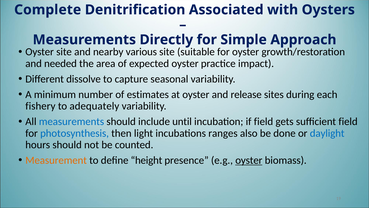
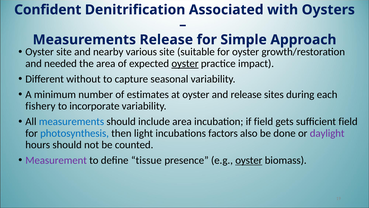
Complete: Complete -> Confident
Measurements Directly: Directly -> Release
oyster at (185, 63) underline: none -> present
dissolve: dissolve -> without
adequately: adequately -> incorporate
include until: until -> area
ranges: ranges -> factors
daylight colour: blue -> purple
Measurement colour: orange -> purple
height: height -> tissue
